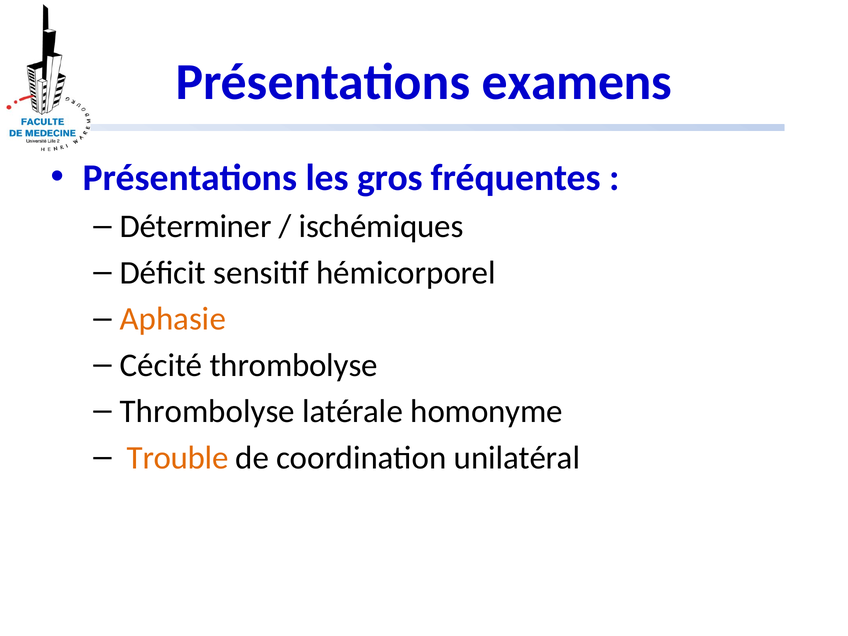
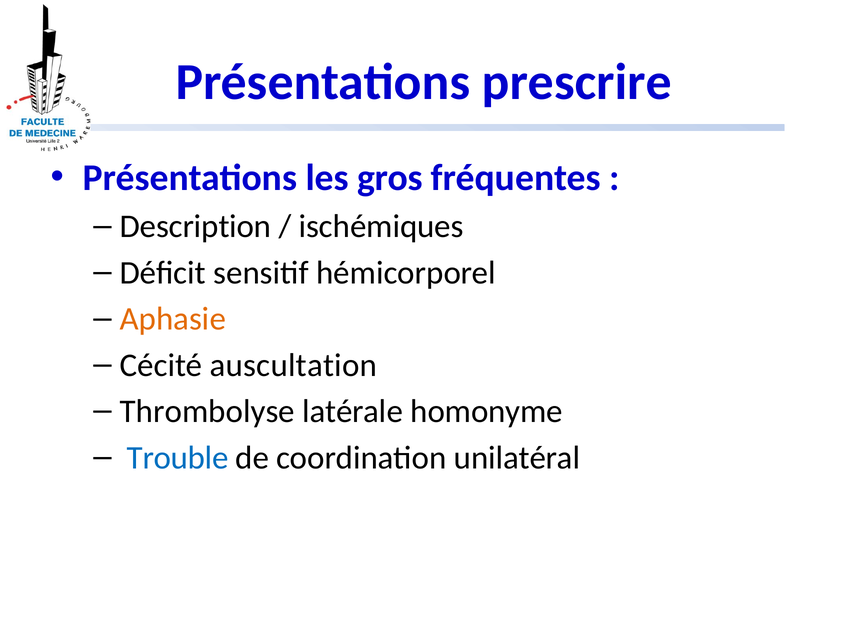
examens: examens -> prescrire
Déterminer: Déterminer -> Description
Cécité thrombolyse: thrombolyse -> auscultation
Trouble colour: orange -> blue
